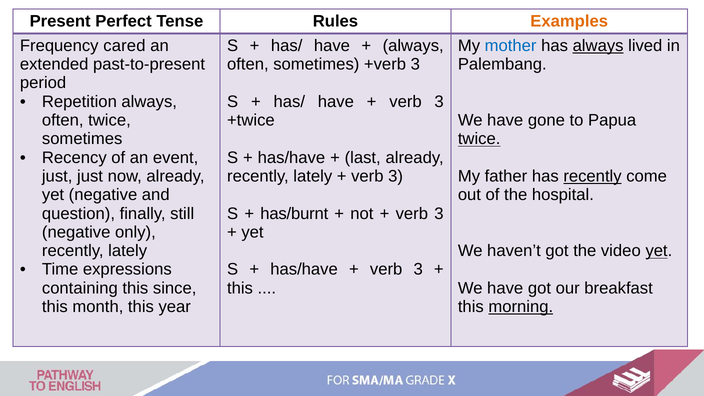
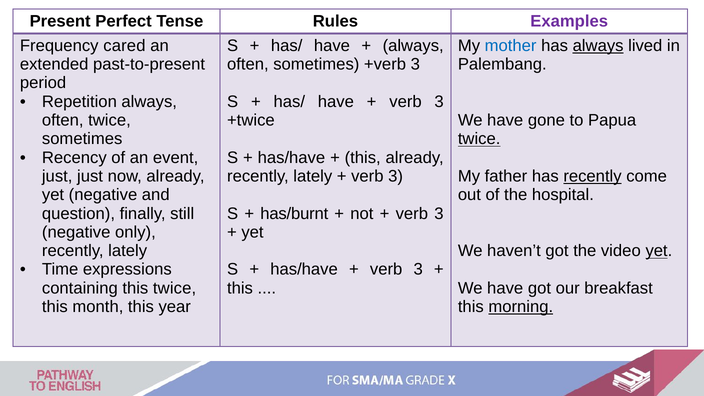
Examples colour: orange -> purple
last at (363, 158): last -> this
this since: since -> twice
